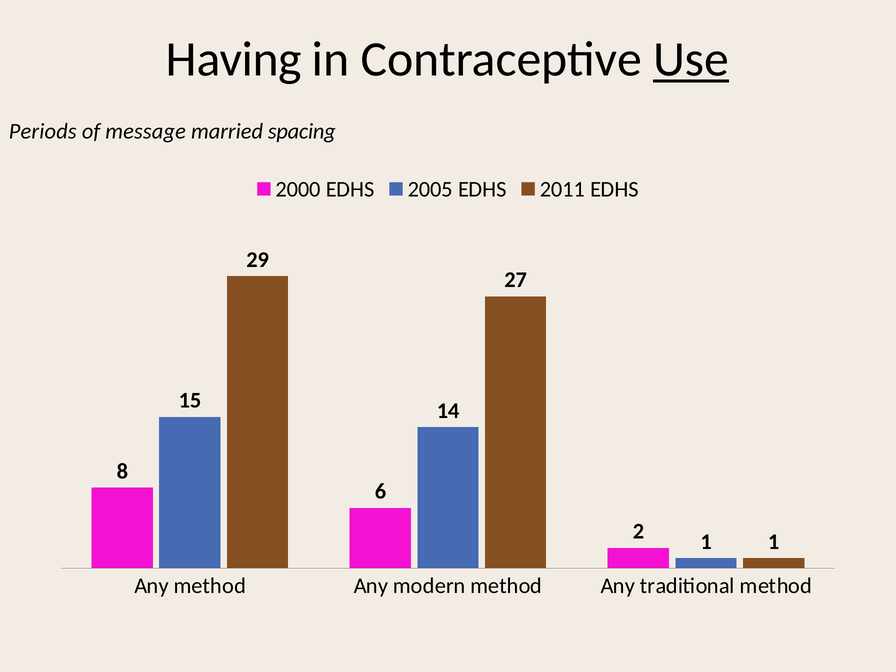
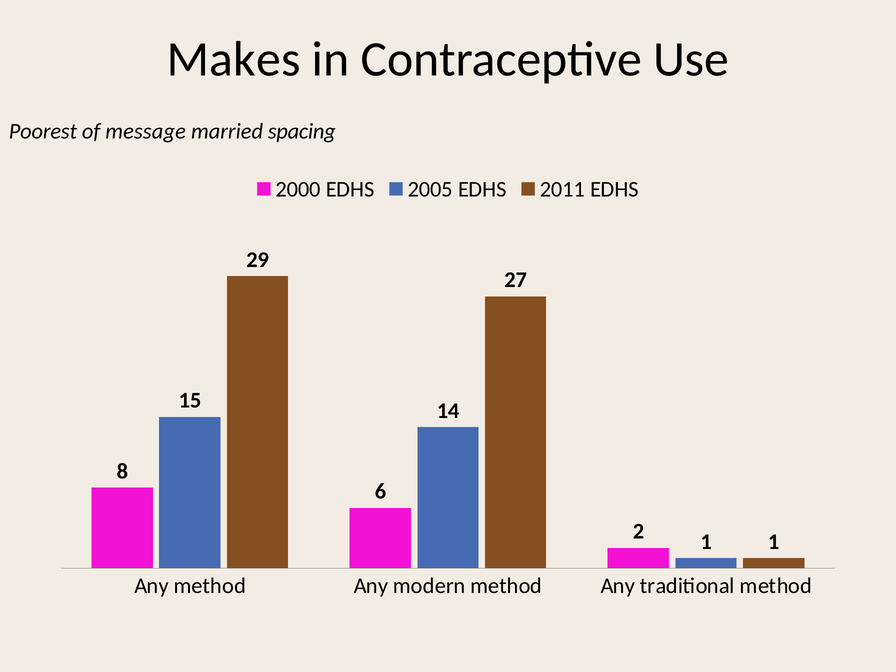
Having: Having -> Makes
Use underline: present -> none
Periods: Periods -> Poorest
